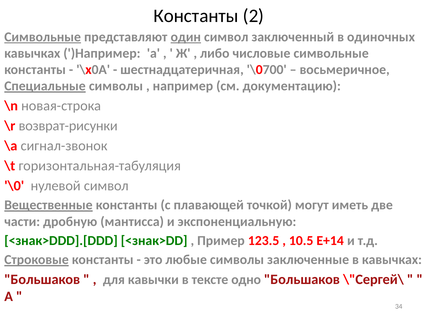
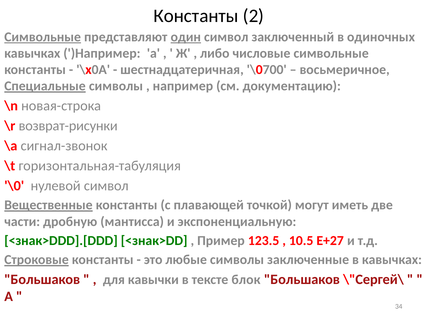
Е+14: Е+14 -> Е+27
одно: одно -> блок
